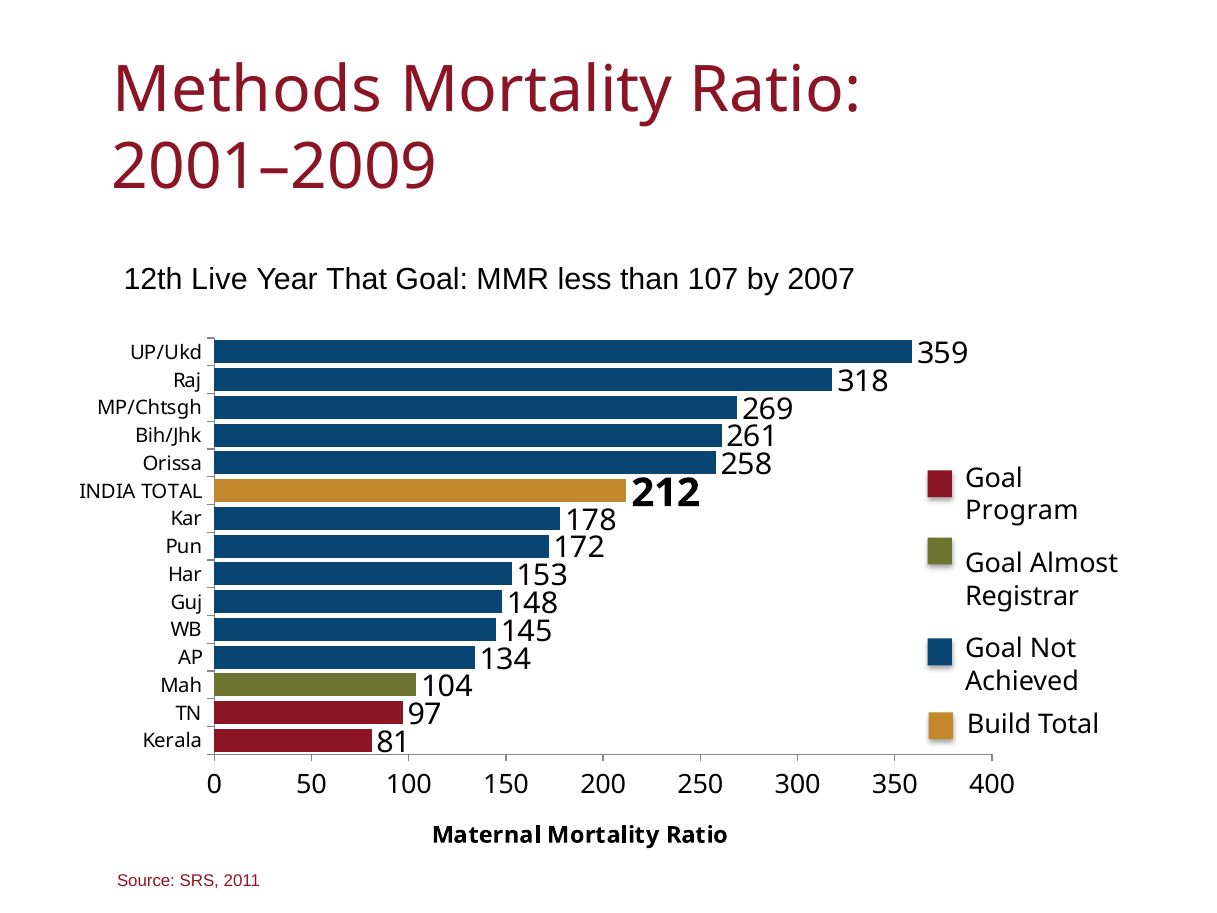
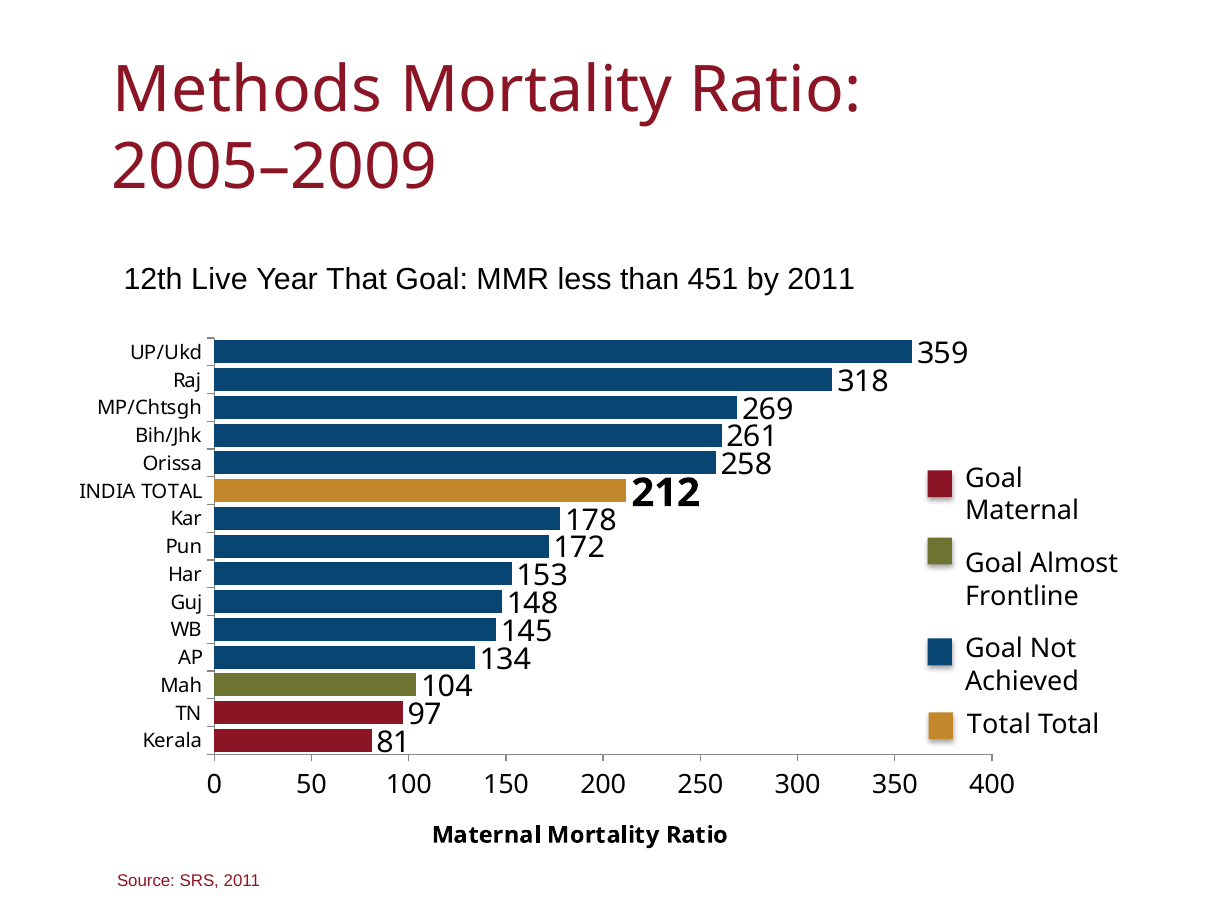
2001–2009: 2001–2009 -> 2005–2009
107: 107 -> 451
by 2007: 2007 -> 2011
Program at (1022, 511): Program -> Maternal
Registrar: Registrar -> Frontline
Build at (999, 725): Build -> Total
